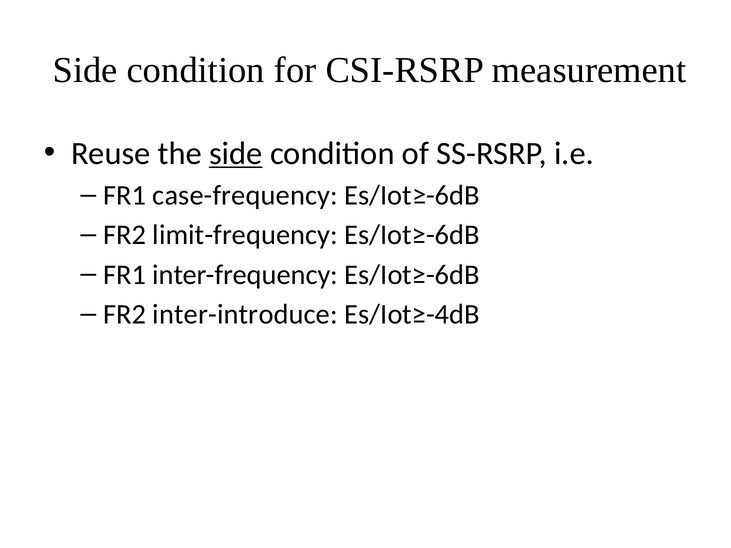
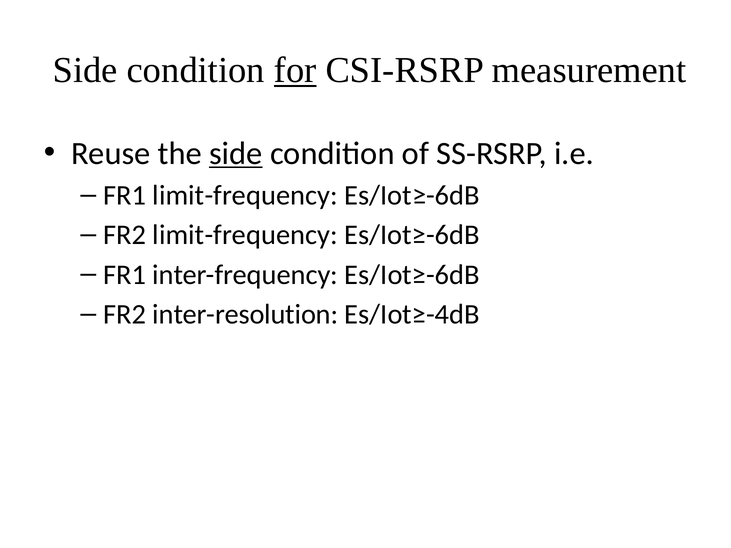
for underline: none -> present
FR1 case-frequency: case-frequency -> limit-frequency
inter-introduce: inter-introduce -> inter-resolution
